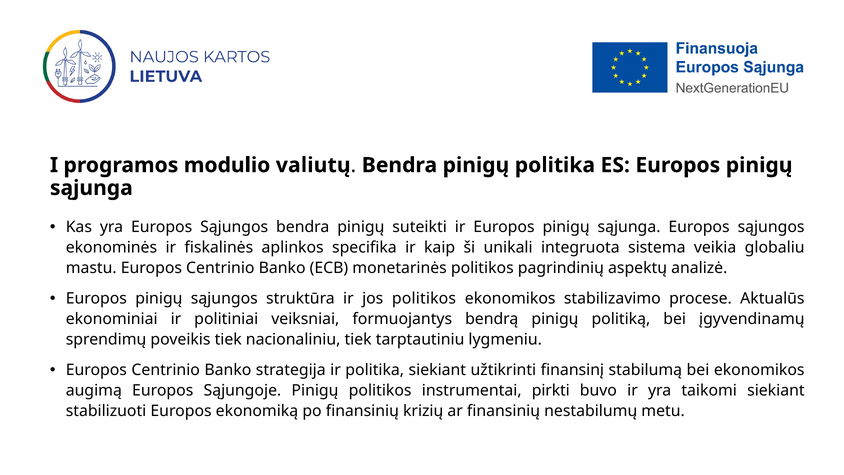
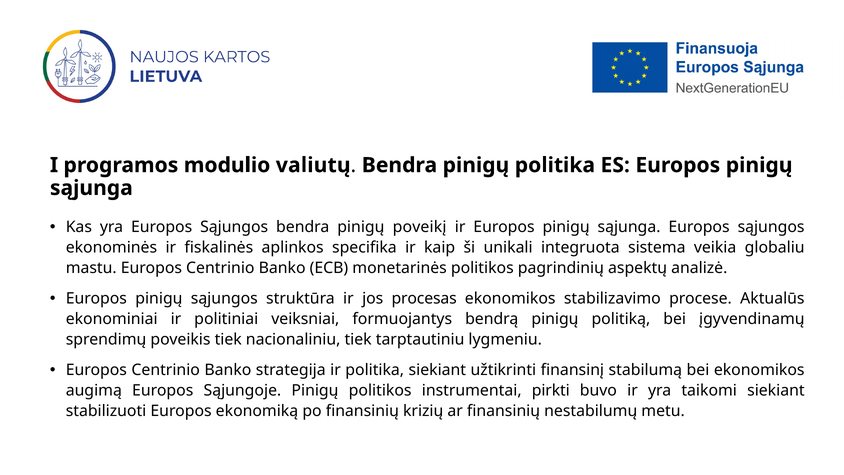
suteikti: suteikti -> poveikį
jos politikos: politikos -> procesas
